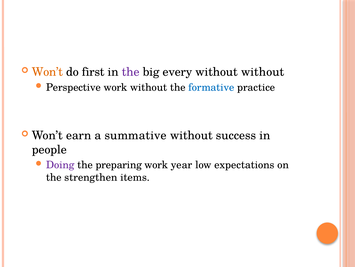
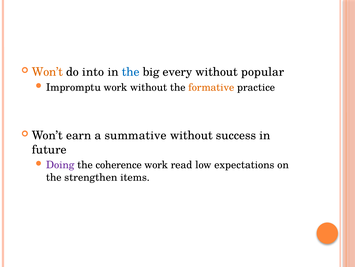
first: first -> into
the at (131, 72) colour: purple -> blue
without without: without -> popular
Perspective: Perspective -> Impromptu
formative colour: blue -> orange
people: people -> future
preparing: preparing -> coherence
year: year -> read
